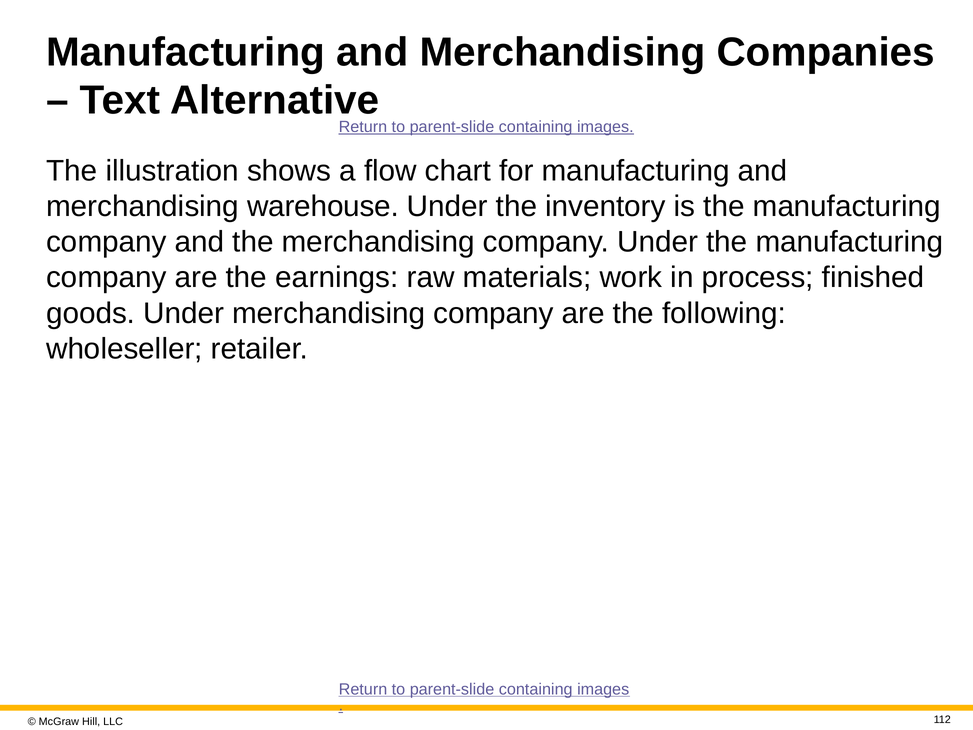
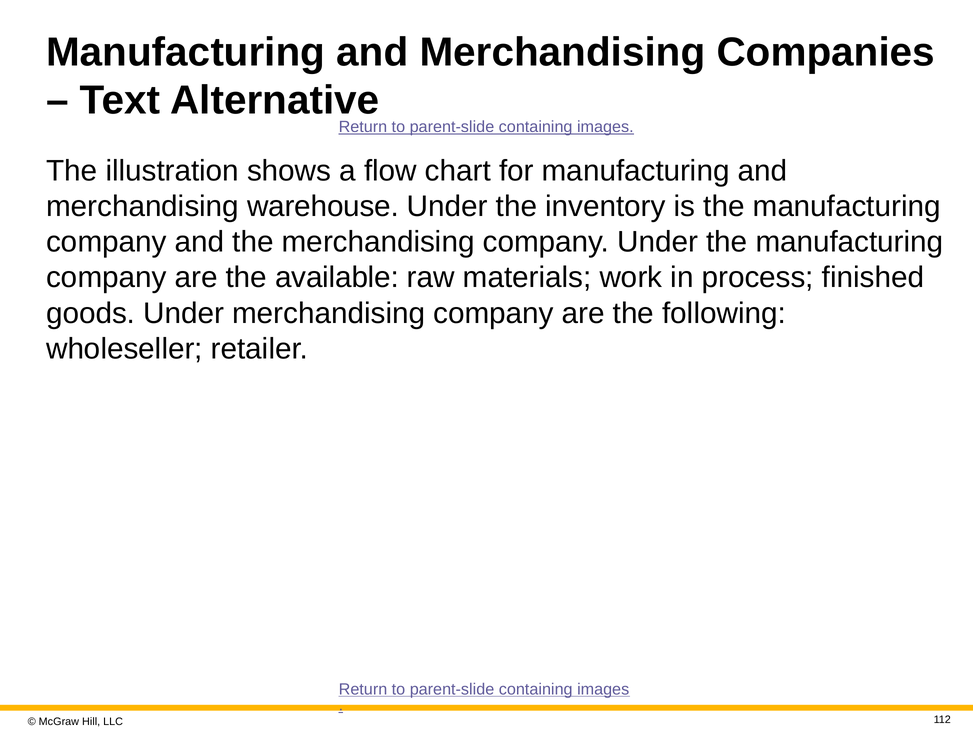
earnings: earnings -> available
